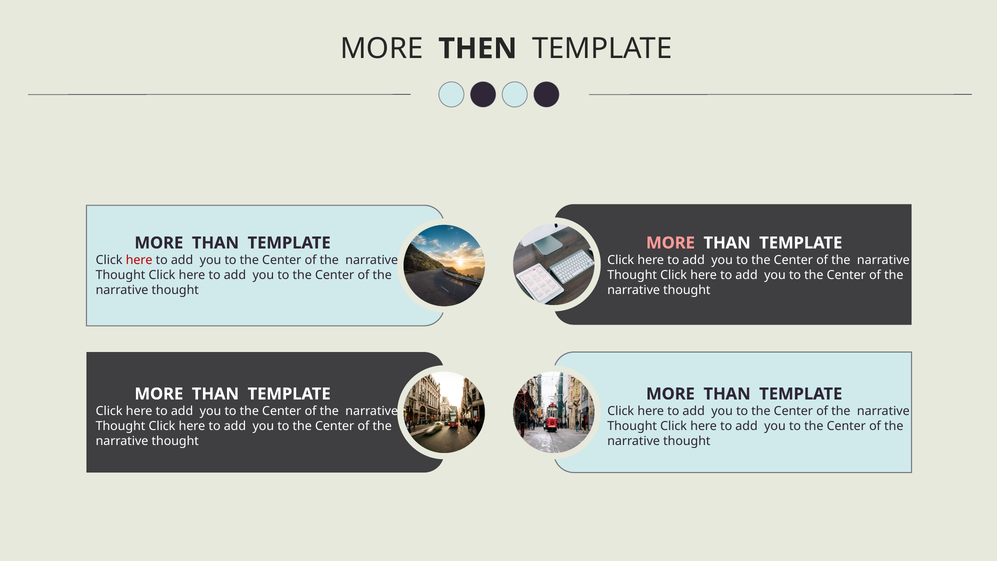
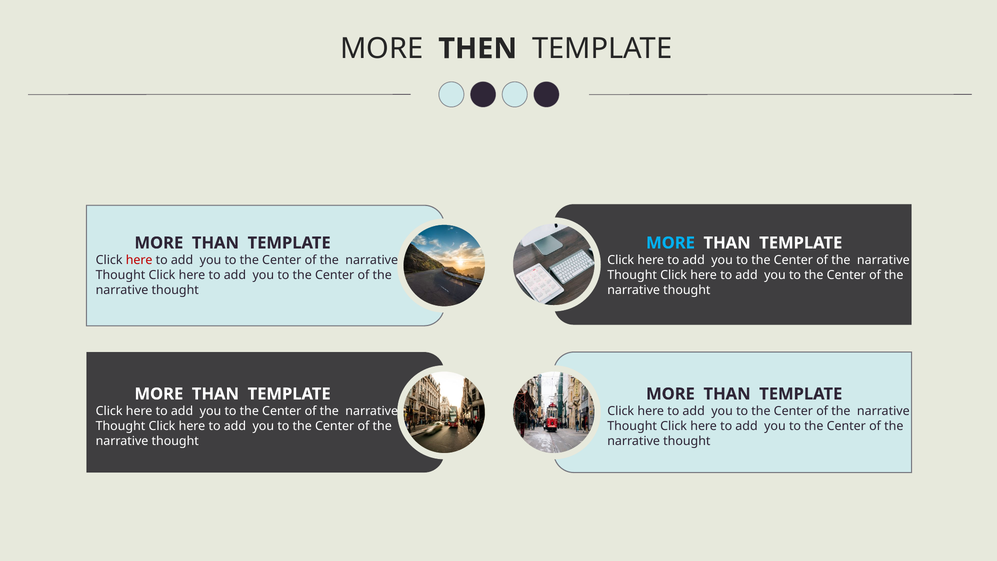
MORE at (670, 243) colour: pink -> light blue
